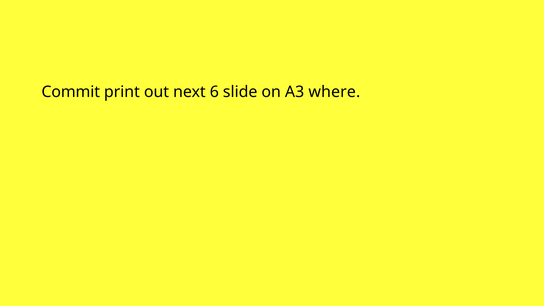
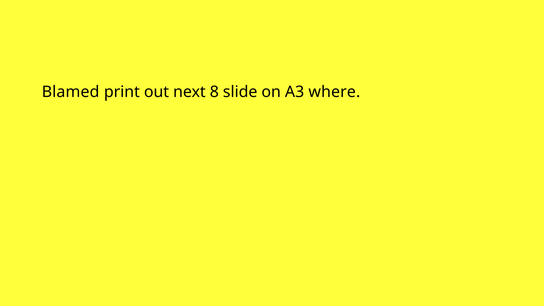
Commit: Commit -> Blamed
6: 6 -> 8
